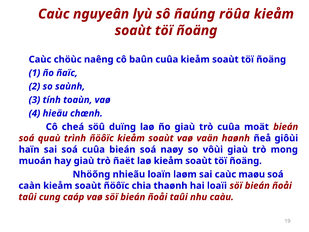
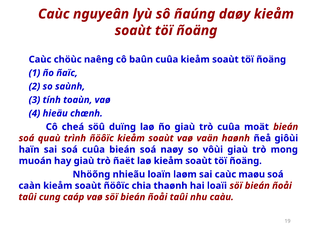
röûa: röûa -> daøy
